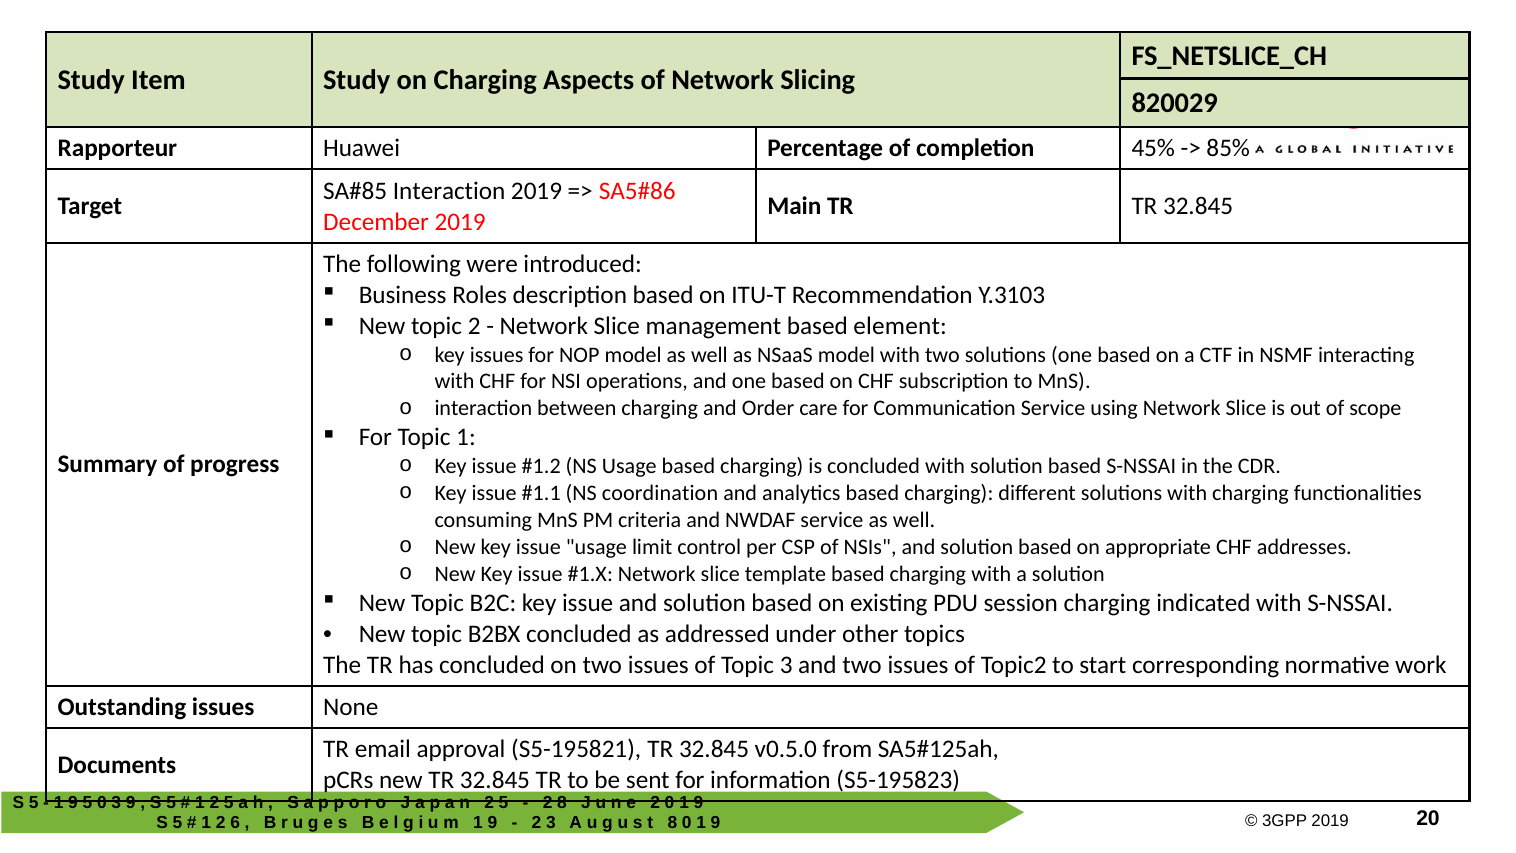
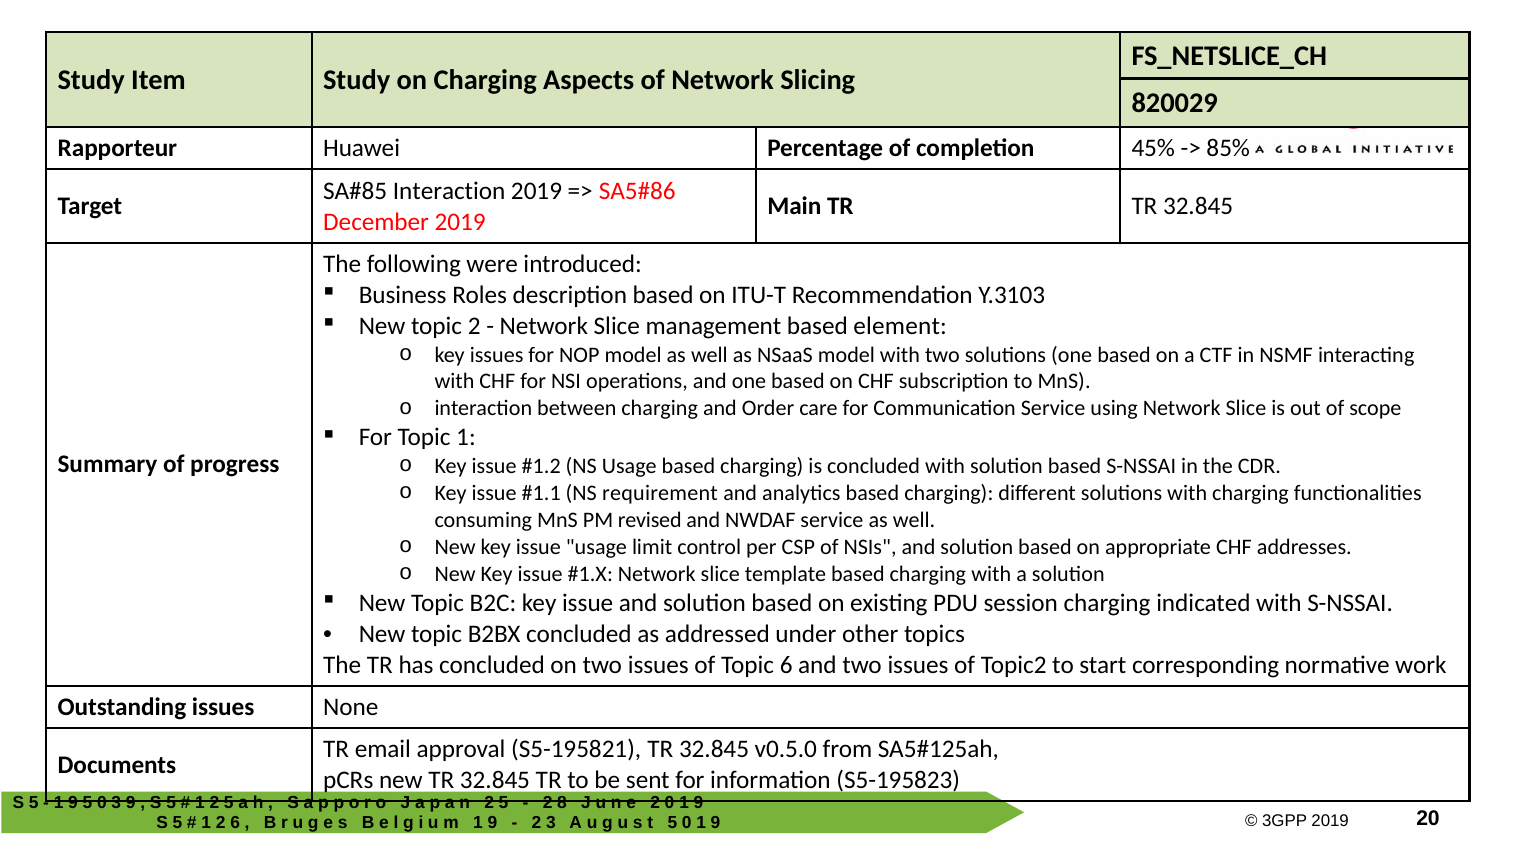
coordination: coordination -> requirement
criteria: criteria -> revised
Topic 3: 3 -> 6
8 at (672, 823): 8 -> 5
